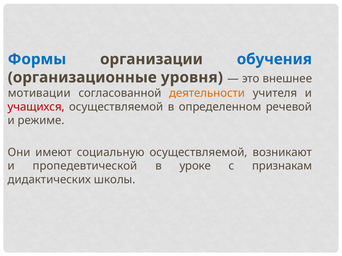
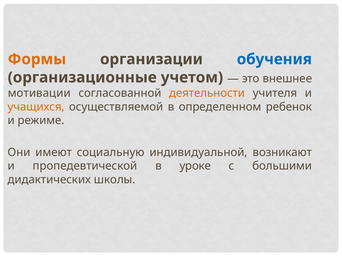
Формы colour: blue -> orange
уровня: уровня -> учетом
учащихся colour: red -> orange
речевой: речевой -> ребенок
социальную осуществляемой: осуществляемой -> индивидуальной
признакам: признакам -> большими
